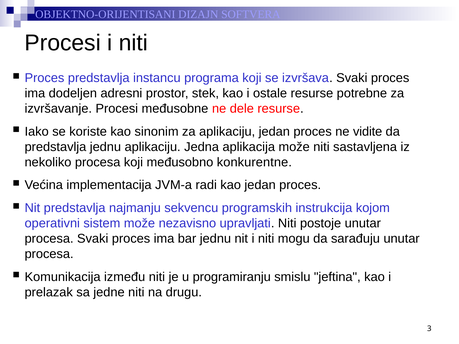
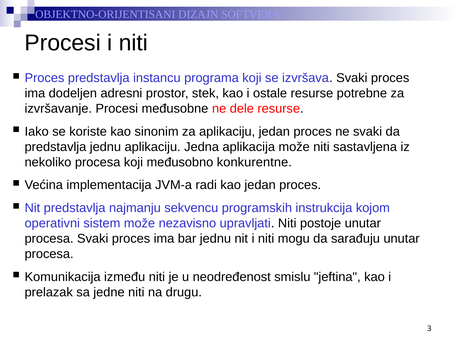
ne vidite: vidite -> svaki
programiranju: programiranju -> neodređenost
